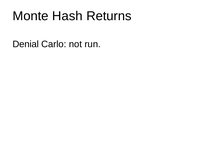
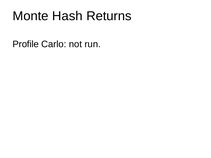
Denial: Denial -> Profile
